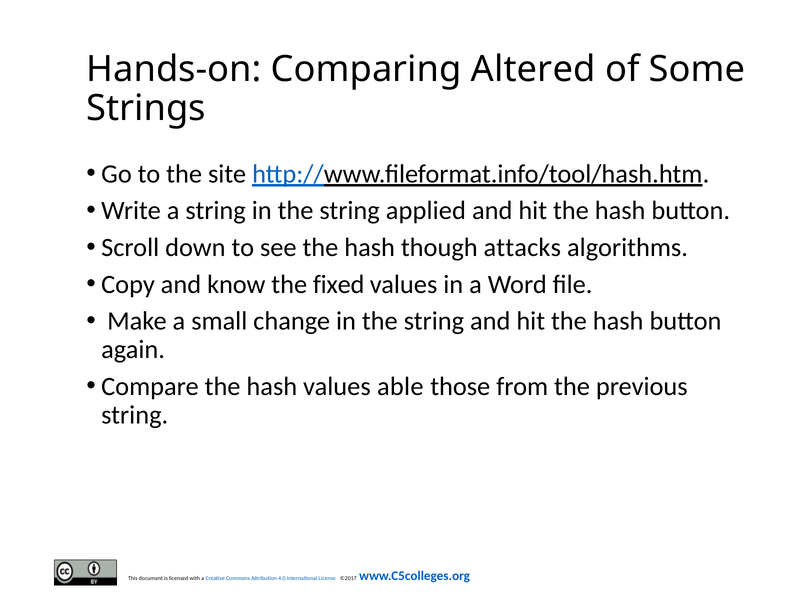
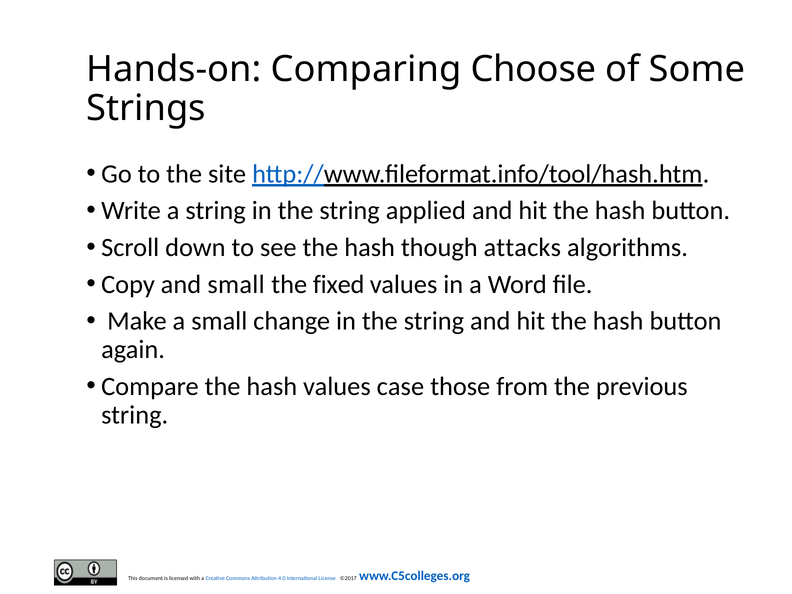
Altered: Altered -> Choose
and know: know -> small
able: able -> case
